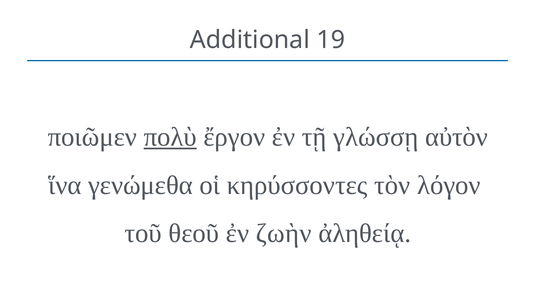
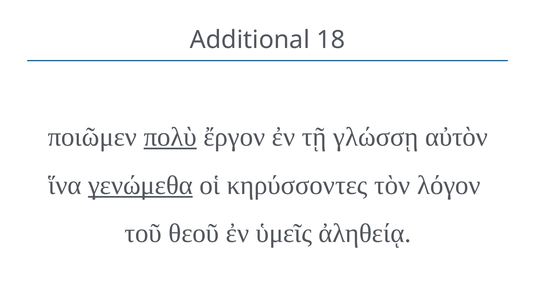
19: 19 -> 18
γενώμεθα underline: none -> present
ζωὴν: ζωὴν -> ὑμεῖς
